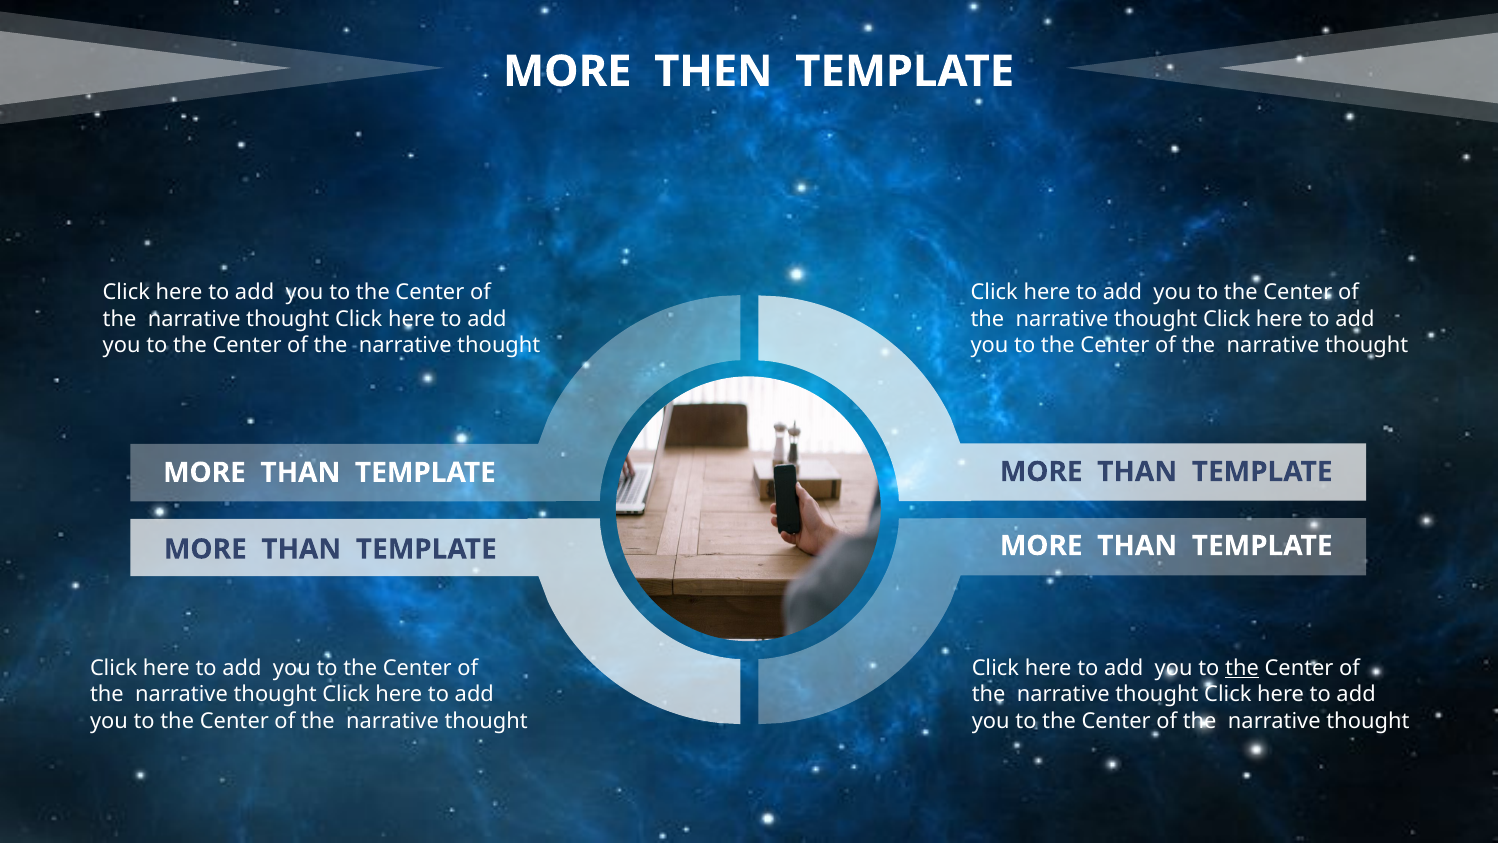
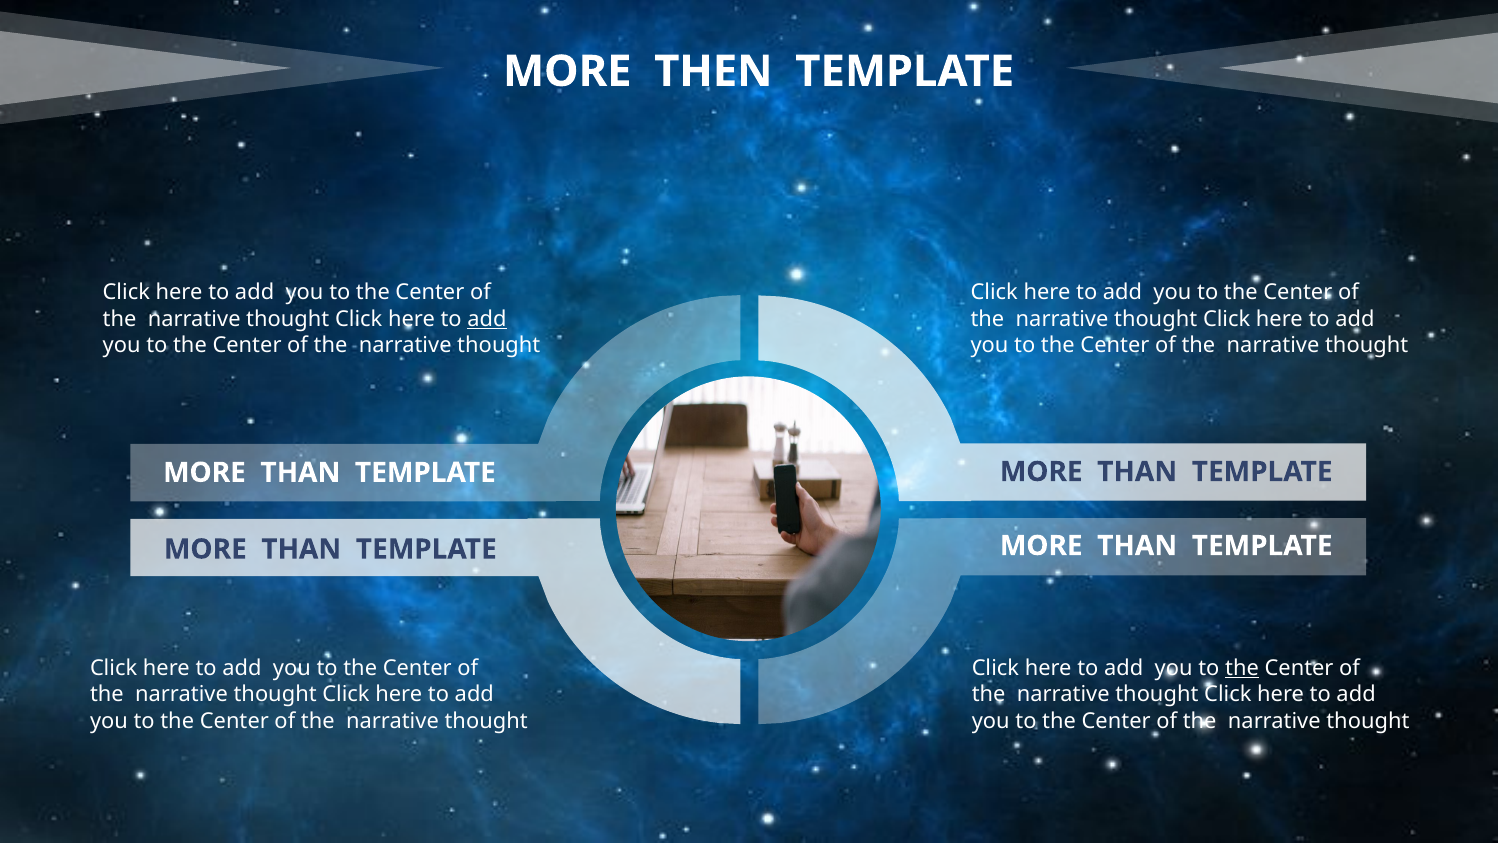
add at (487, 319) underline: none -> present
